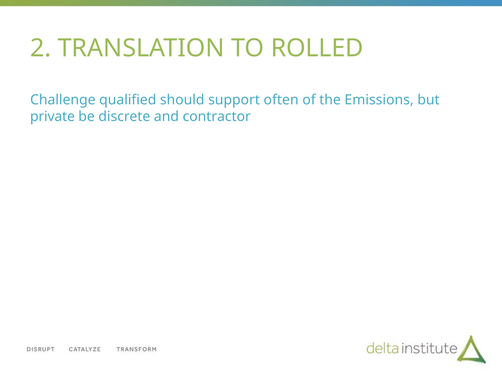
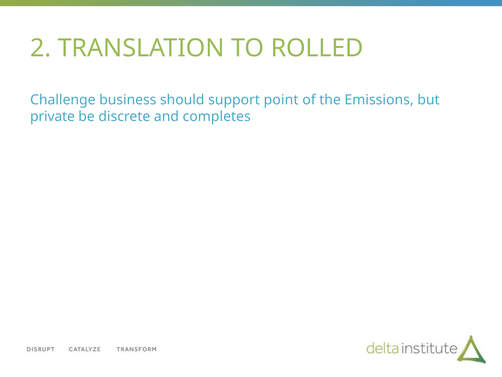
qualified: qualified -> business
often: often -> point
contractor: contractor -> completes
